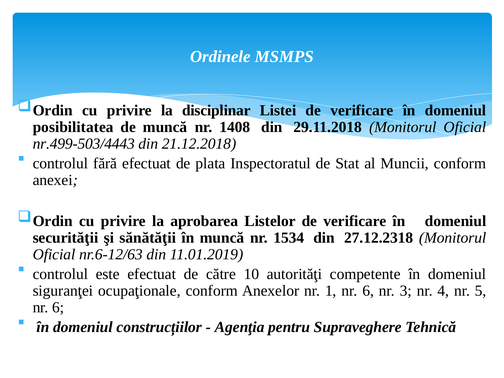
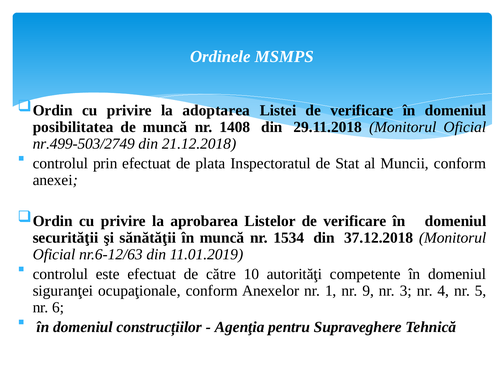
disciplinar: disciplinar -> adoptarea
nr.499-503/4443: nr.499-503/4443 -> nr.499-503/2749
fără: fără -> prin
27.12.2318: 27.12.2318 -> 37.12.2018
1 nr 6: 6 -> 9
